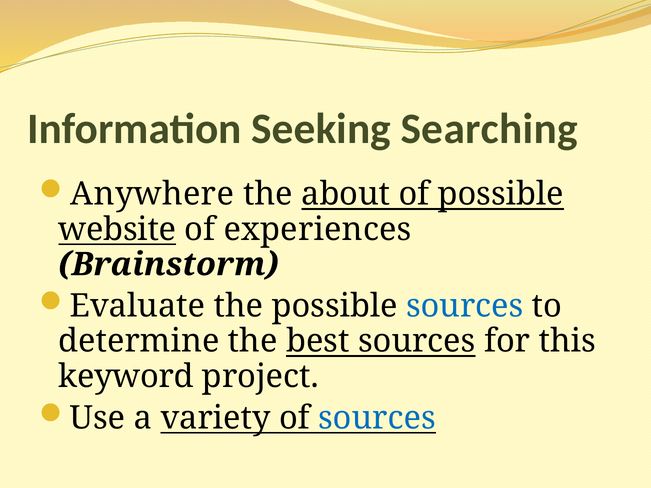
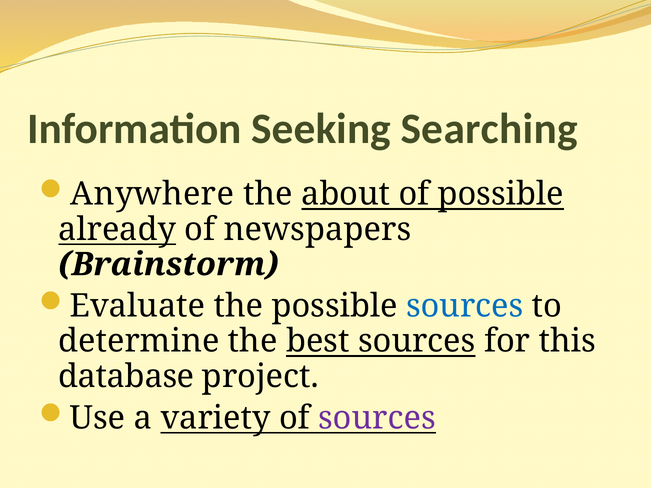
website: website -> already
experiences: experiences -> newspapers
keyword: keyword -> database
sources at (377, 418) colour: blue -> purple
